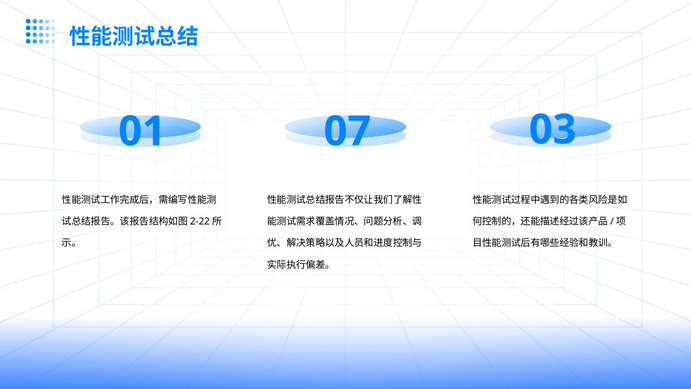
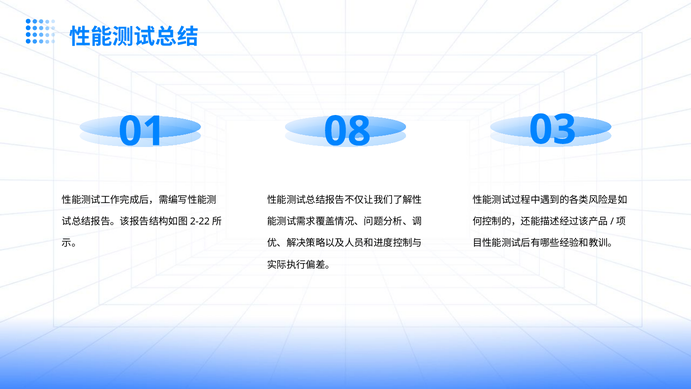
07: 07 -> 08
